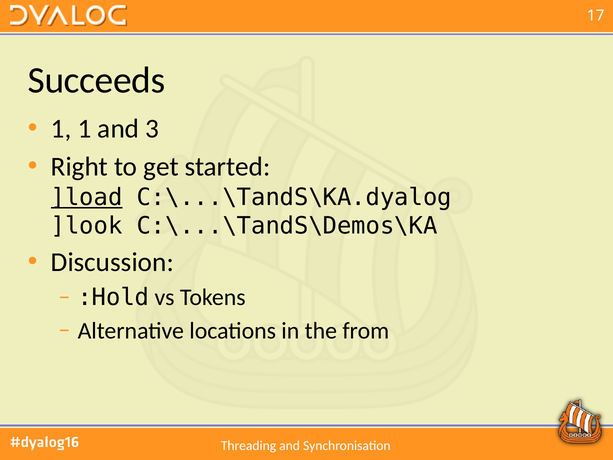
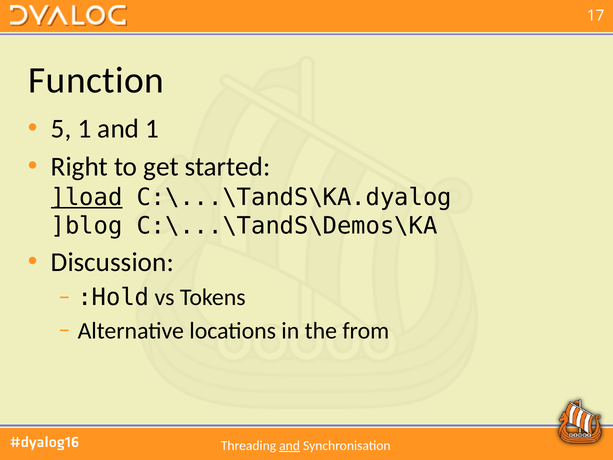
Succeeds: Succeeds -> Function
1 at (61, 129): 1 -> 5
and 3: 3 -> 1
]look: ]look -> ]blog
and at (290, 445) underline: none -> present
